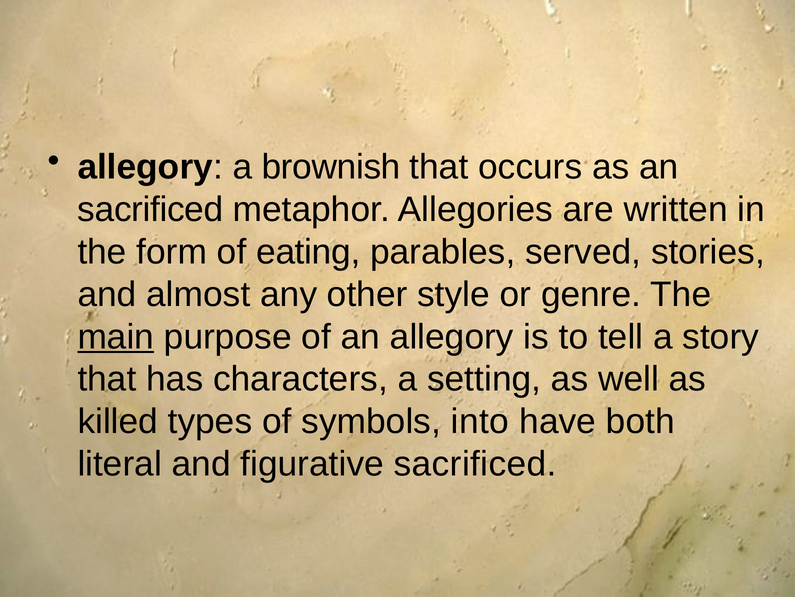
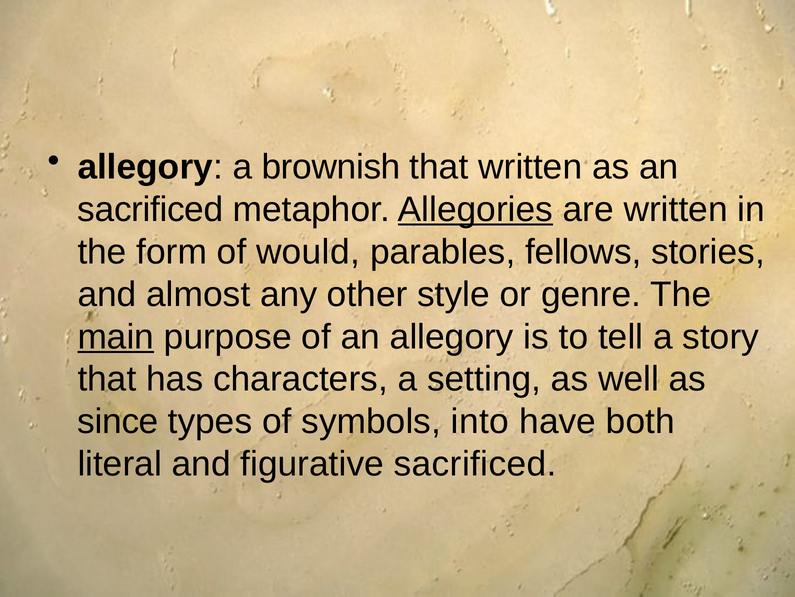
that occurs: occurs -> written
Allegories underline: none -> present
eating: eating -> would
served: served -> fellows
killed: killed -> since
